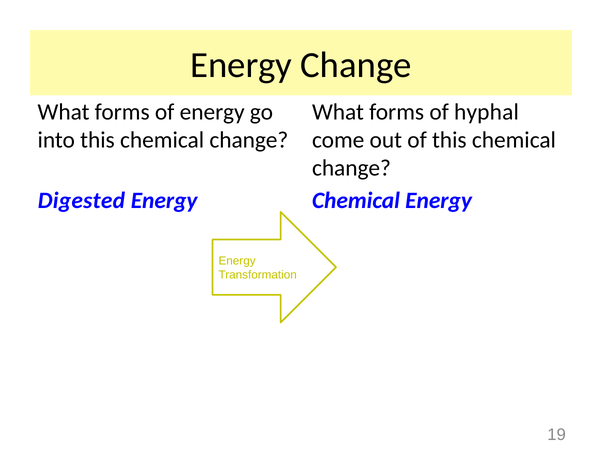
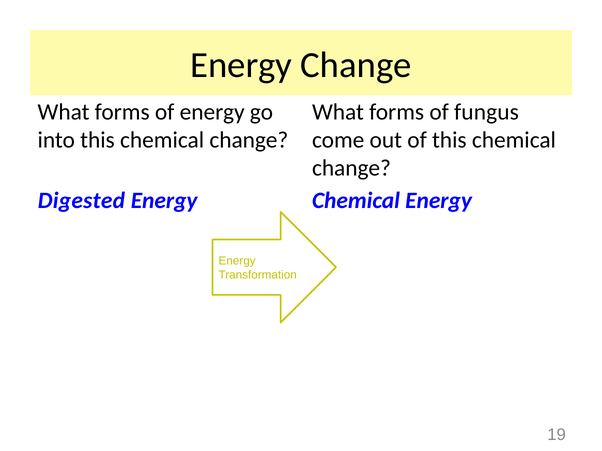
hyphal: hyphal -> fungus
